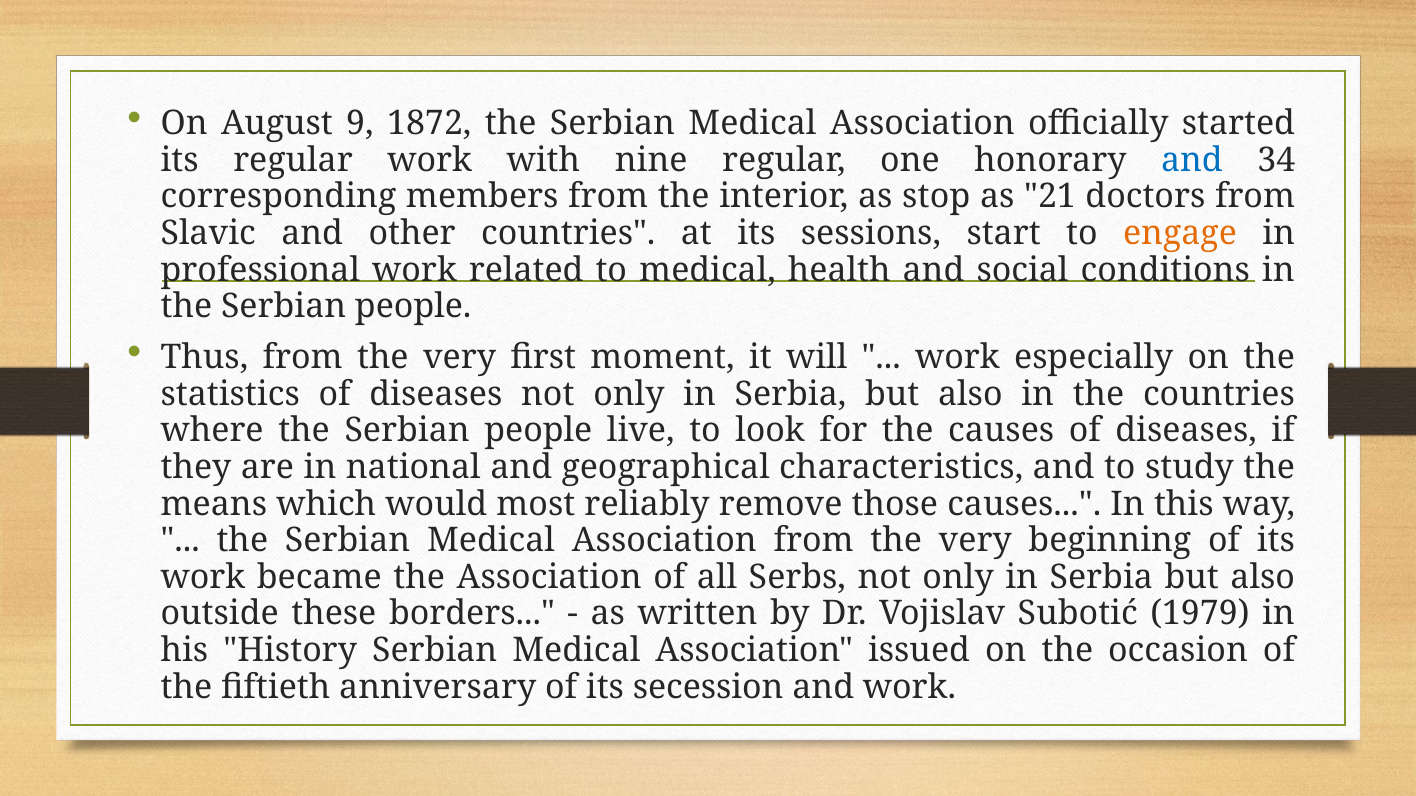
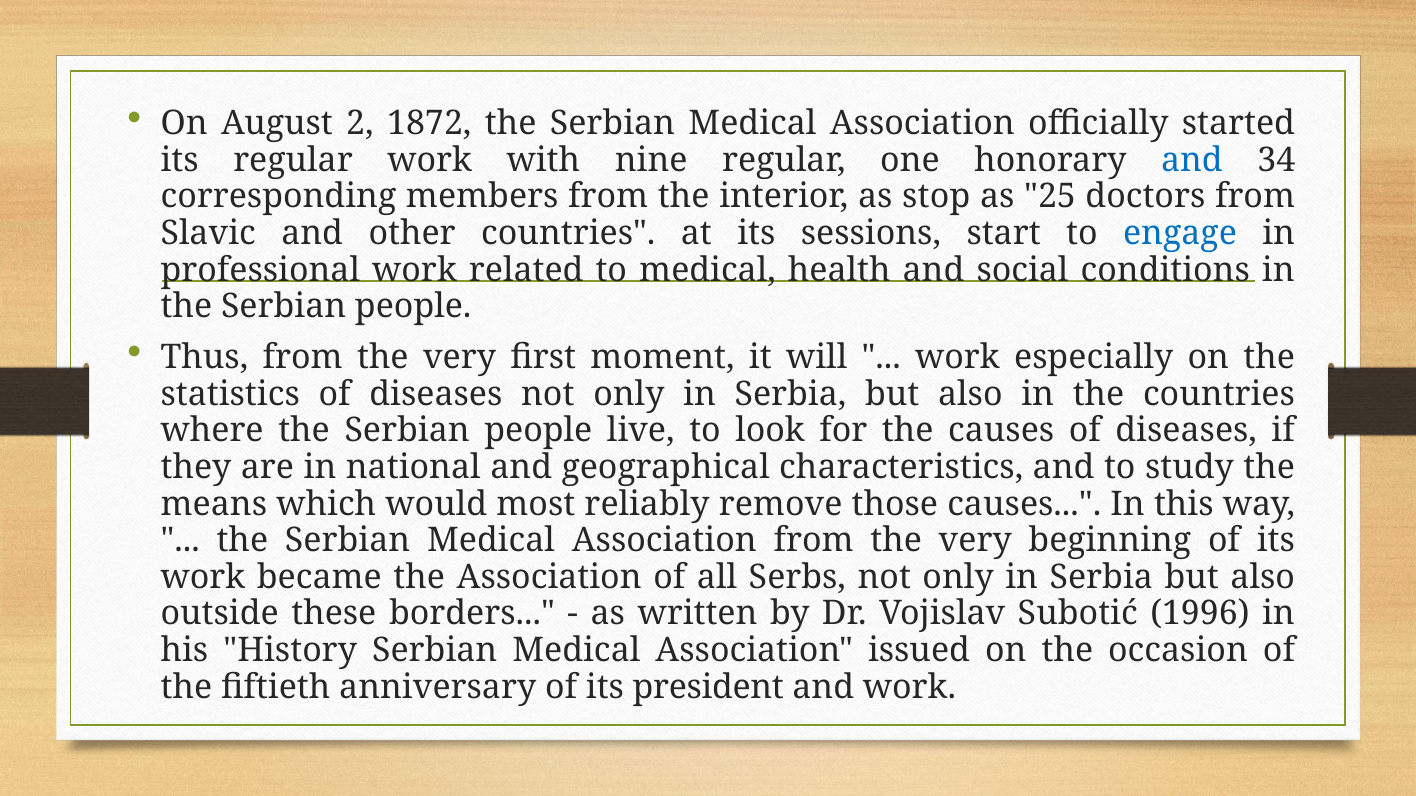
9: 9 -> 2
21: 21 -> 25
engage colour: orange -> blue
1979: 1979 -> 1996
secession: secession -> president
